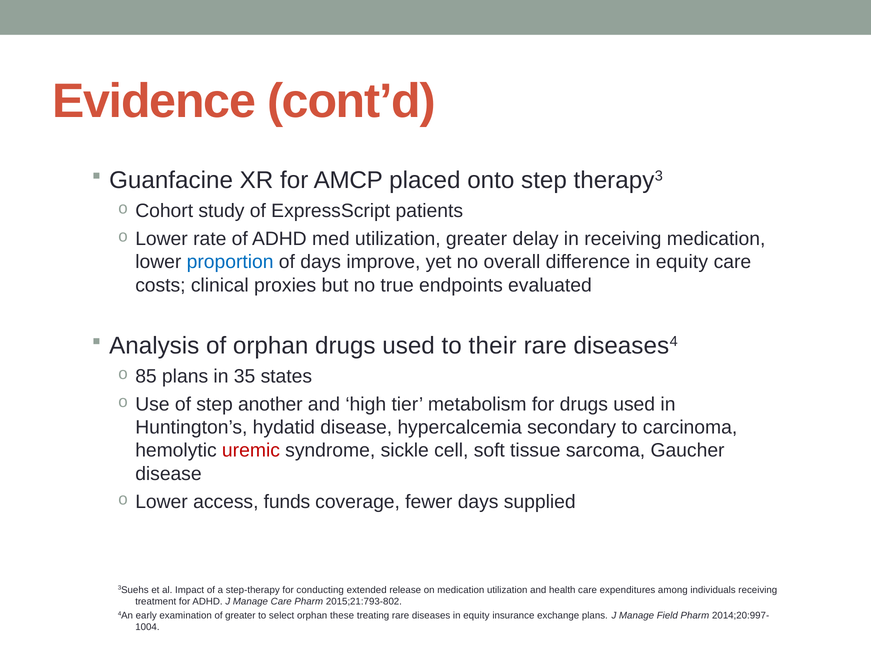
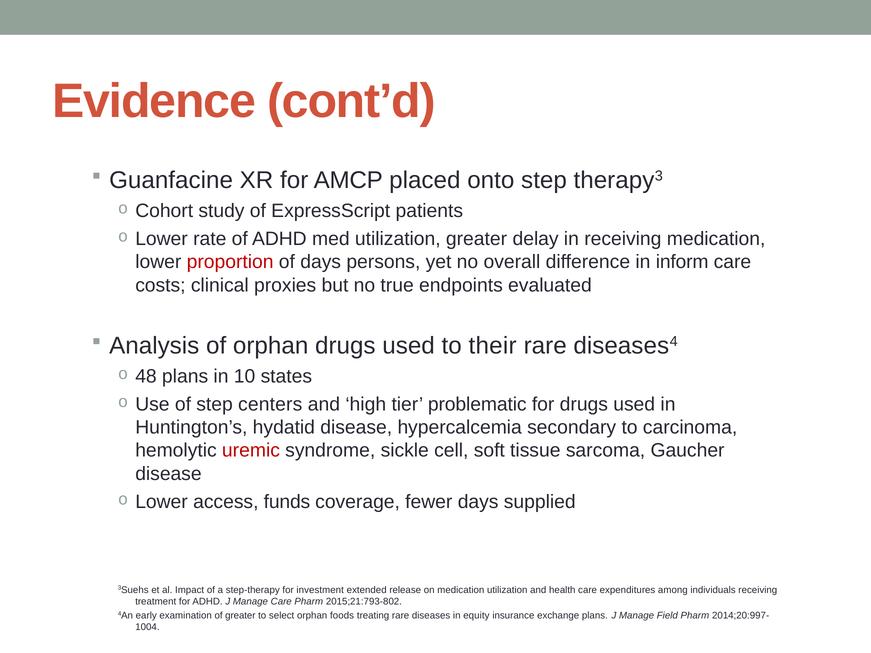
proportion colour: blue -> red
improve: improve -> persons
difference in equity: equity -> inform
85: 85 -> 48
35: 35 -> 10
another: another -> centers
metabolism: metabolism -> problematic
conducting: conducting -> investment
these: these -> foods
